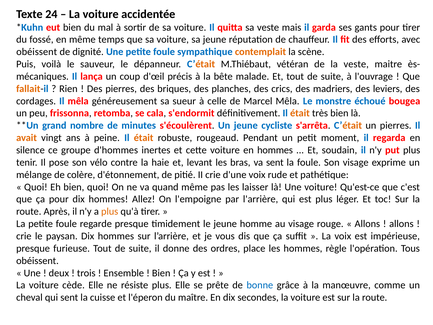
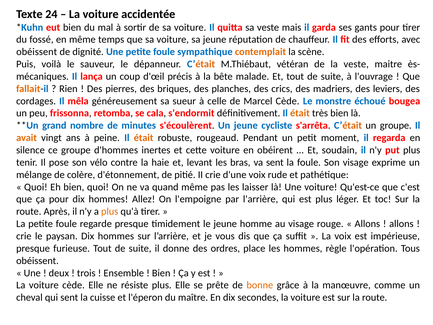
Marcel Mêla: Mêla -> Cède
un pierres: pierres -> groupe
en hommes: hommes -> obéirent
bonne colour: blue -> orange
